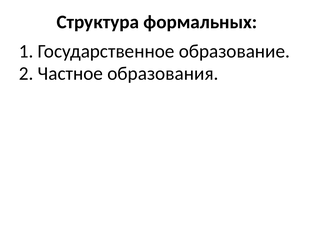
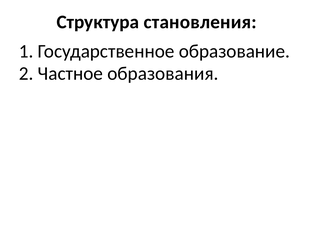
формальных: формальных -> становления
